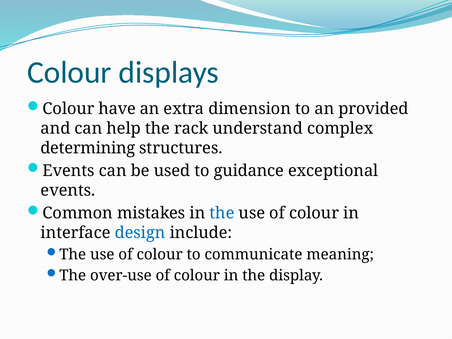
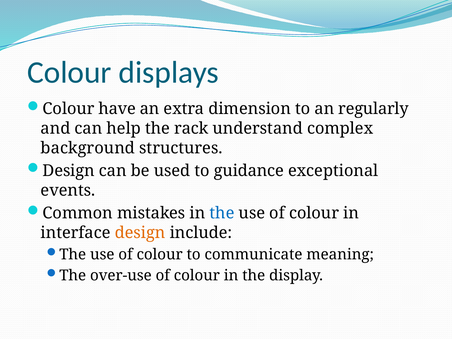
provided: provided -> regularly
determining: determining -> background
Events at (69, 171): Events -> Design
design at (140, 233) colour: blue -> orange
